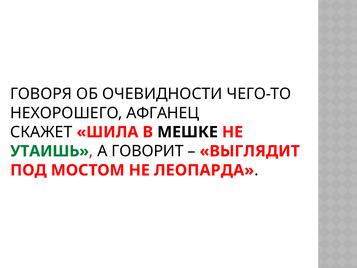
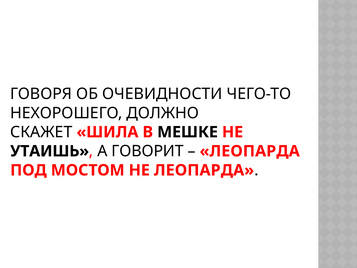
АФГАНЕЦ: АФГАНЕЦ -> ДОЛЖНО
УТАИШЬ colour: green -> black
ВЫГЛЯДИТ at (250, 151): ВЫГЛЯДИТ -> ЛЕОПАРДА
